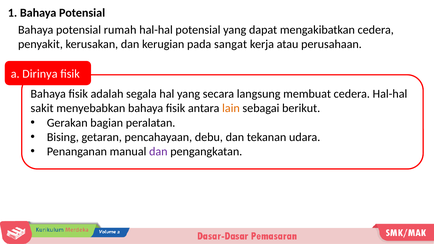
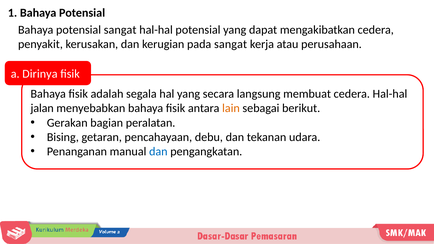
potensial rumah: rumah -> sangat
sakit: sakit -> jalan
dan at (158, 152) colour: purple -> blue
